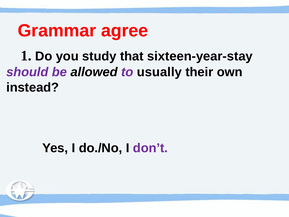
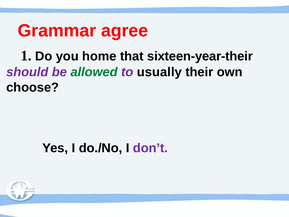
study: study -> home
sixteen-year-stay: sixteen-year-stay -> sixteen-year-their
allowed colour: black -> green
instead: instead -> choose
